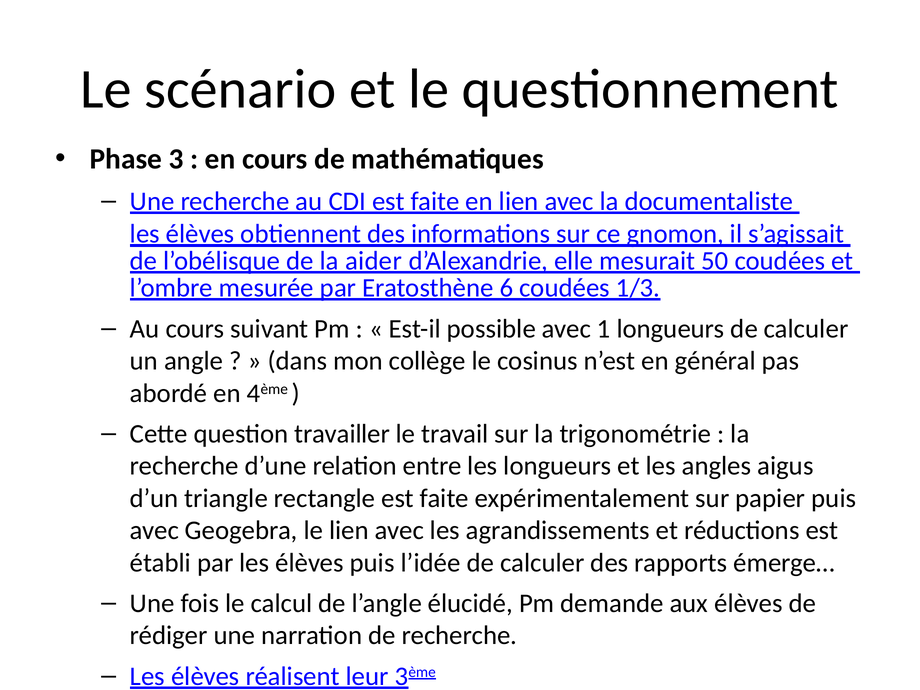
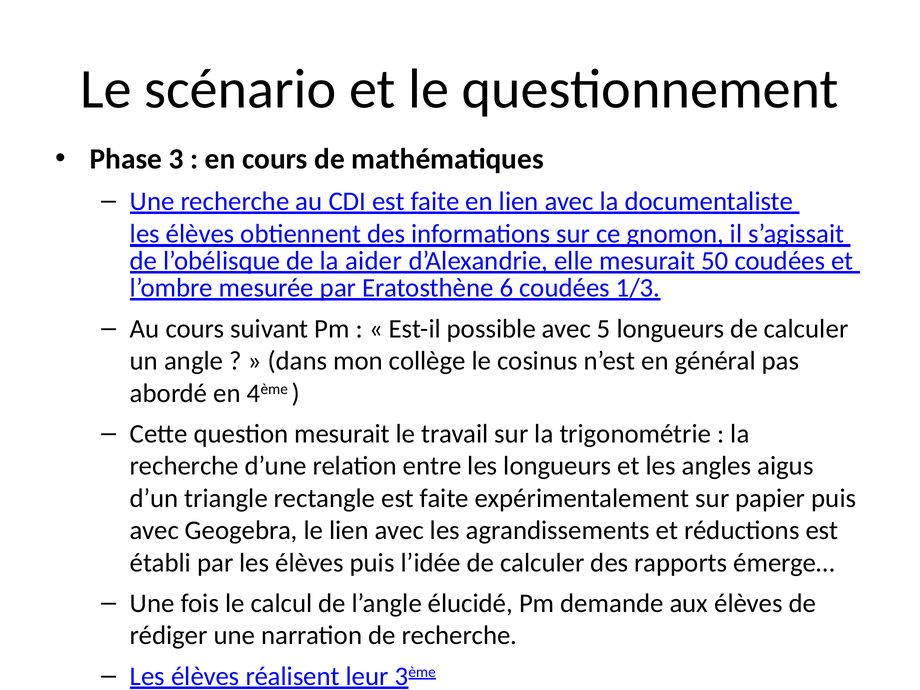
1: 1 -> 5
question travailler: travailler -> mesurait
